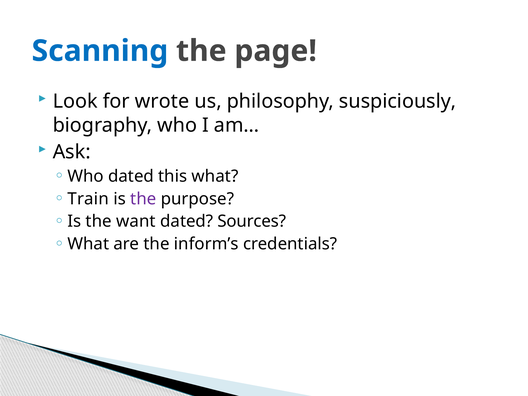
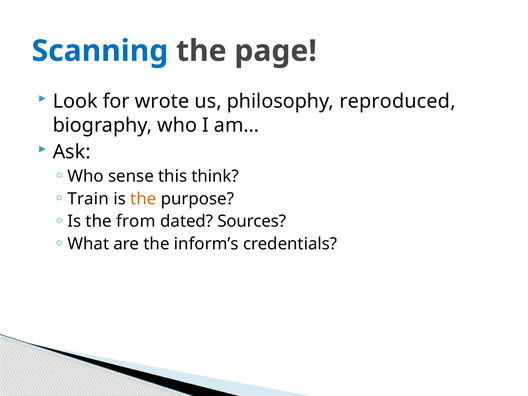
suspiciously: suspiciously -> reproduced
Who dated: dated -> sense
this what: what -> think
the at (143, 199) colour: purple -> orange
want: want -> from
